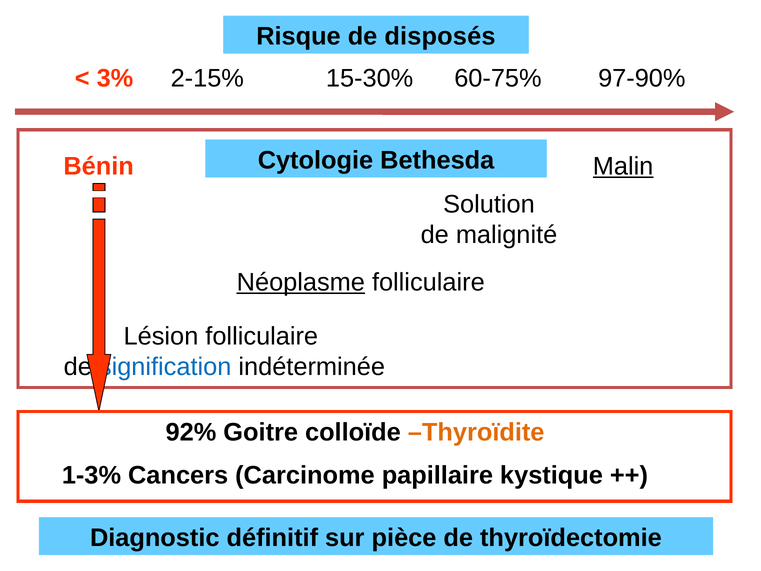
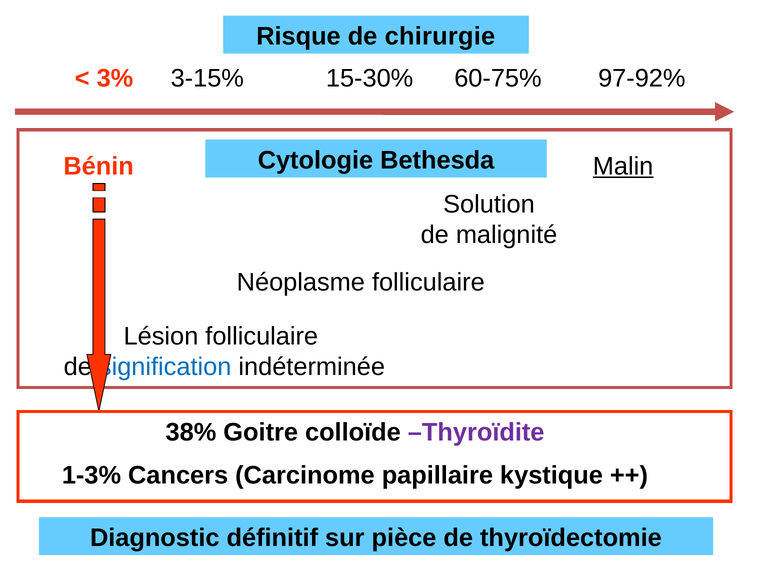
disposés: disposés -> chirurgie
2-15%: 2-15% -> 3-15%
97-90%: 97-90% -> 97-92%
Néoplasme underline: present -> none
92%: 92% -> 38%
Thyroïdite colour: orange -> purple
